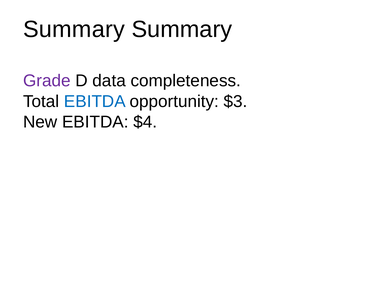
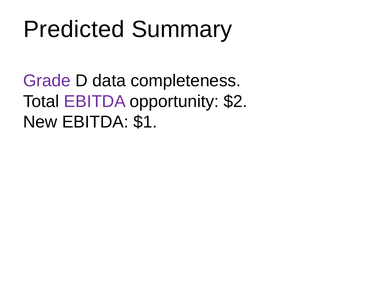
Summary at (74, 29): Summary -> Predicted
EBITDA at (95, 101) colour: blue -> purple
$3: $3 -> $2
$4: $4 -> $1
